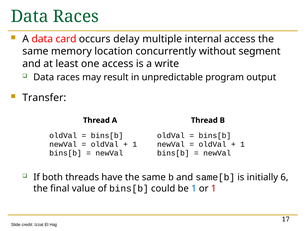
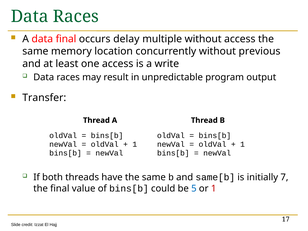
data card: card -> final
multiple internal: internal -> without
segment: segment -> previous
6: 6 -> 7
be 1: 1 -> 5
